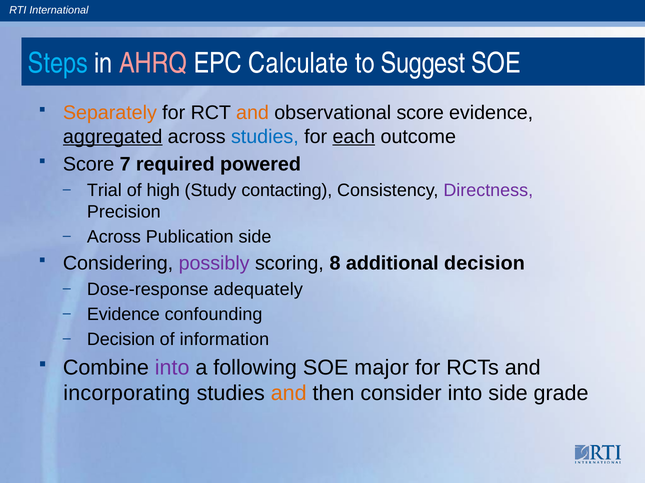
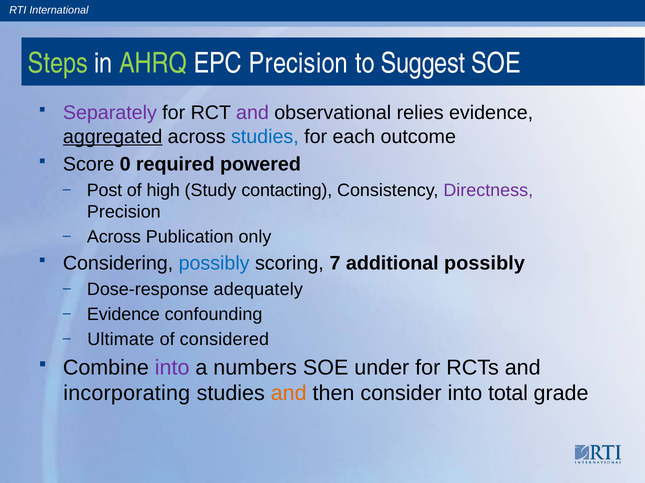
Steps colour: light blue -> light green
AHRQ colour: pink -> light green
EPC Calculate: Calculate -> Precision
Separately colour: orange -> purple
and at (252, 113) colour: orange -> purple
observational score: score -> relies
each underline: present -> none
7: 7 -> 0
Trial: Trial -> Post
Publication side: side -> only
possibly at (214, 264) colour: purple -> blue
8: 8 -> 7
additional decision: decision -> possibly
Decision at (121, 340): Decision -> Ultimate
information: information -> considered
following: following -> numbers
major: major -> under
into side: side -> total
